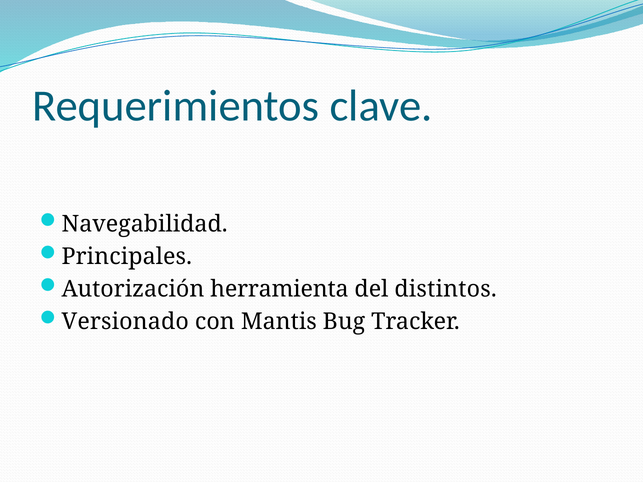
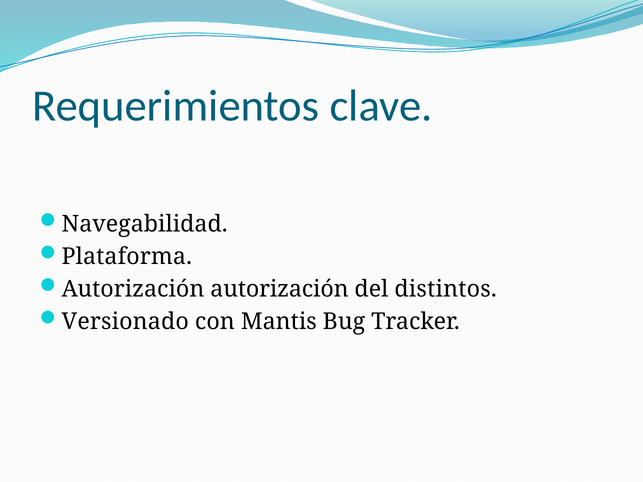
Principales: Principales -> Plataforma
Autorización herramienta: herramienta -> autorización
